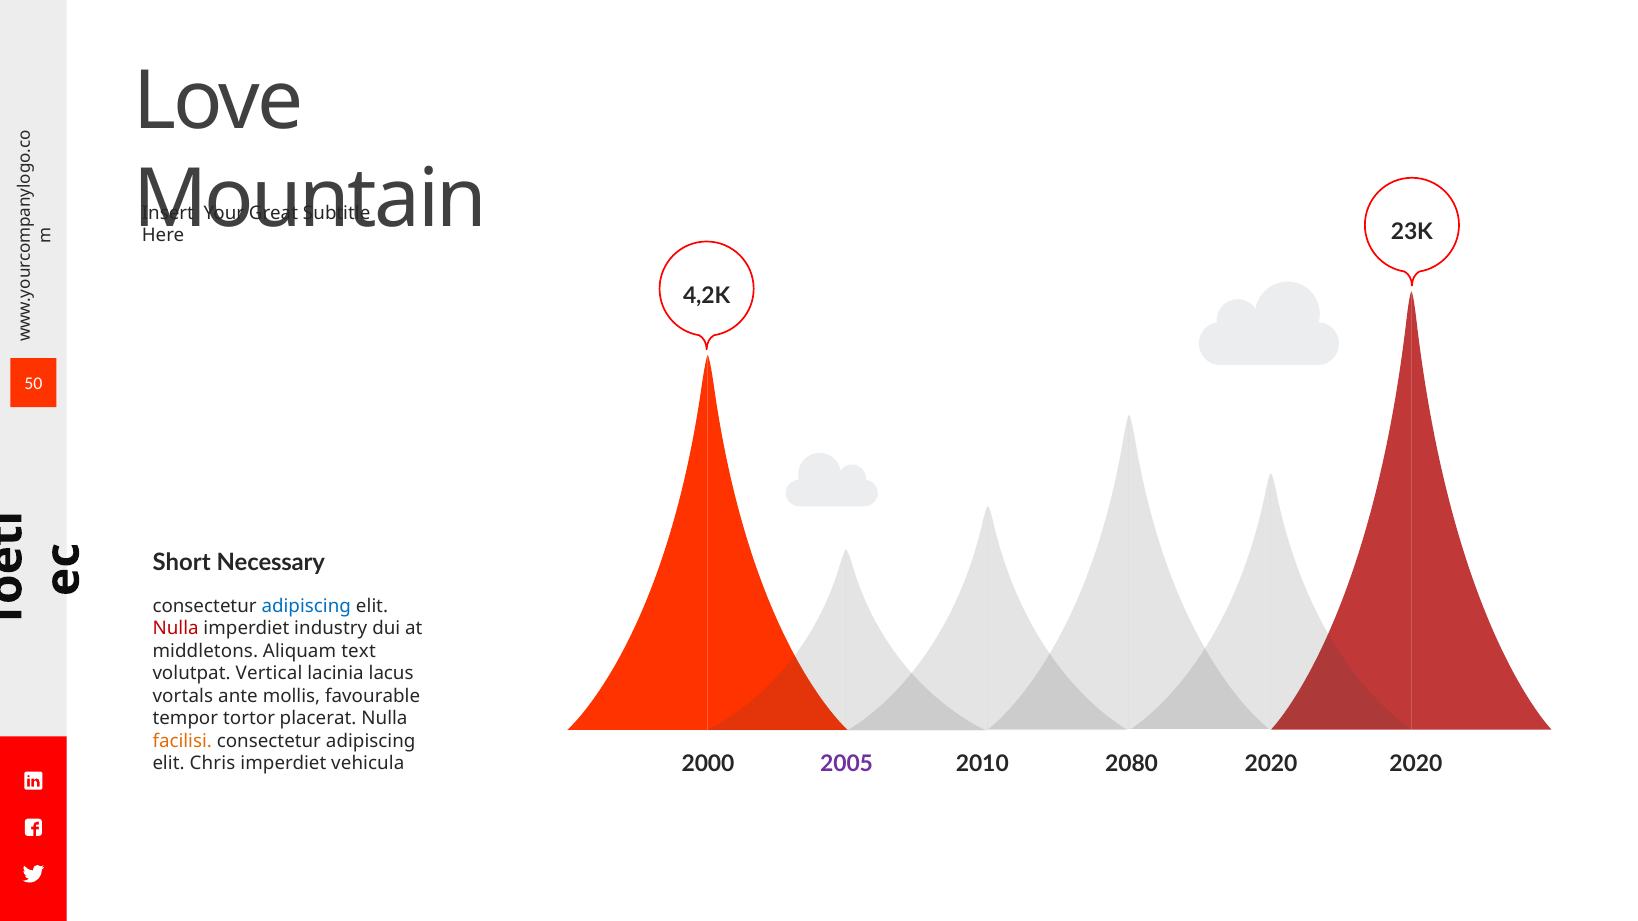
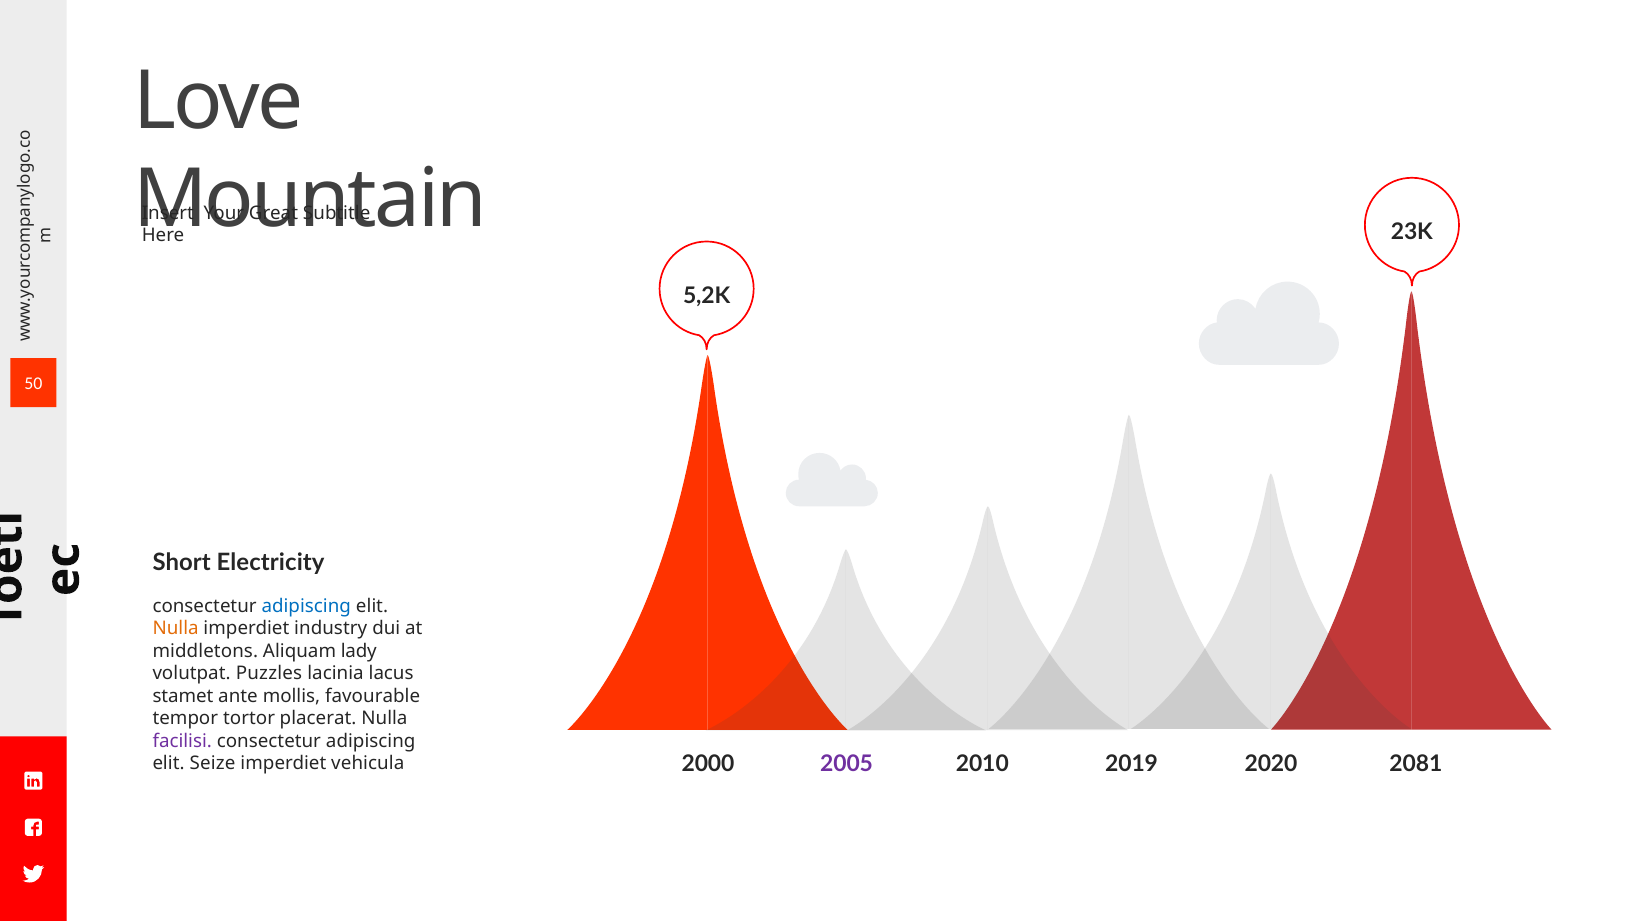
4,2K: 4,2K -> 5,2K
Necessary: Necessary -> Electricity
Nulla at (176, 629) colour: red -> orange
text: text -> lady
Vertical: Vertical -> Puzzles
vortals: vortals -> stamet
facilisi colour: orange -> purple
2080: 2080 -> 2019
2020 2020: 2020 -> 2081
Chris: Chris -> Seize
